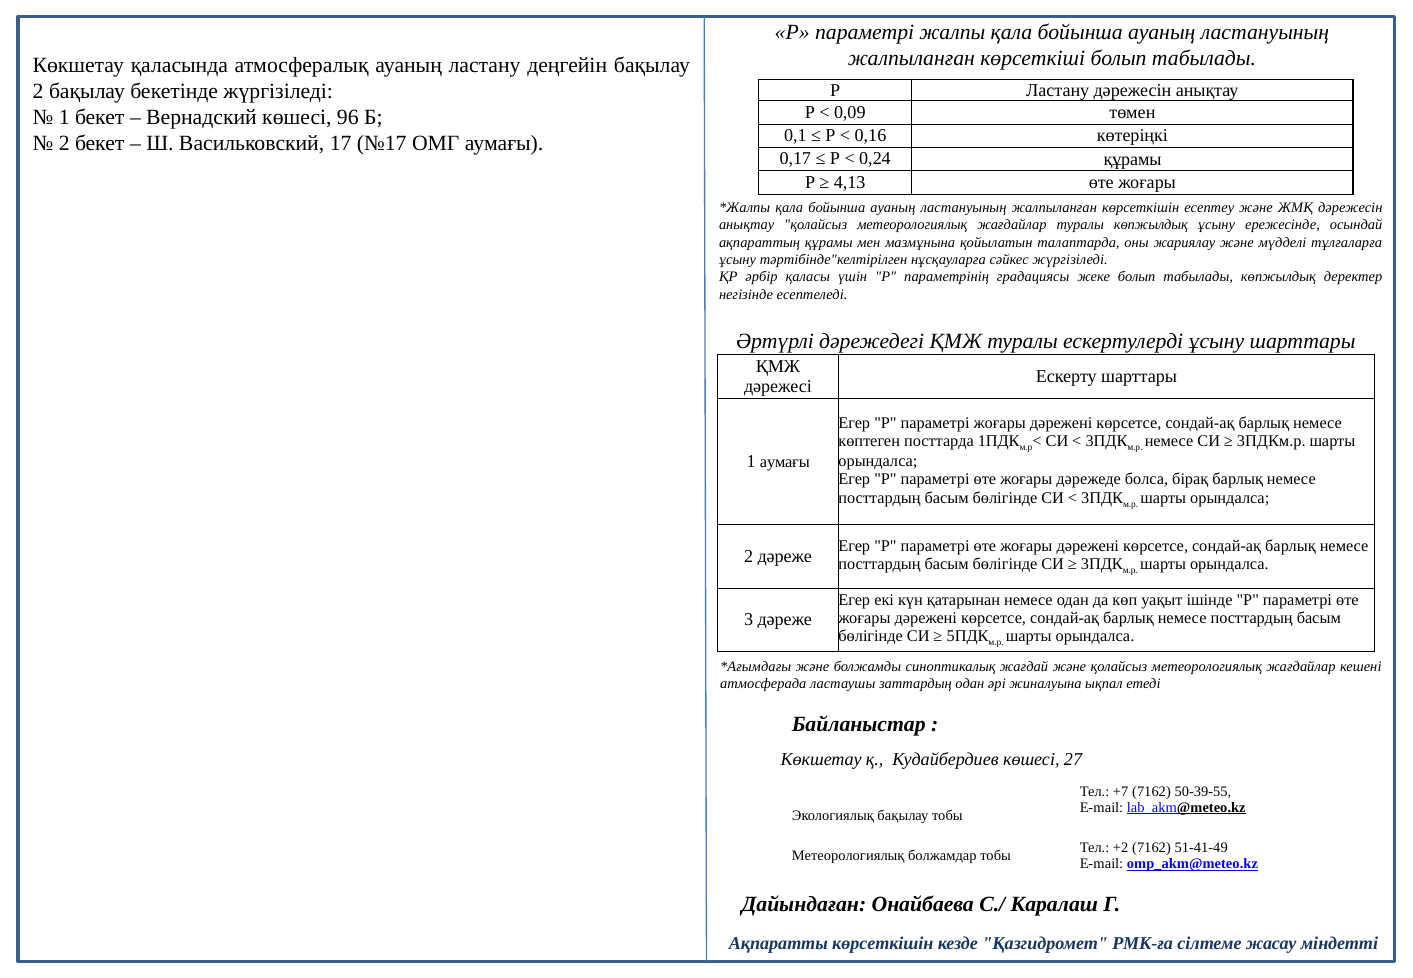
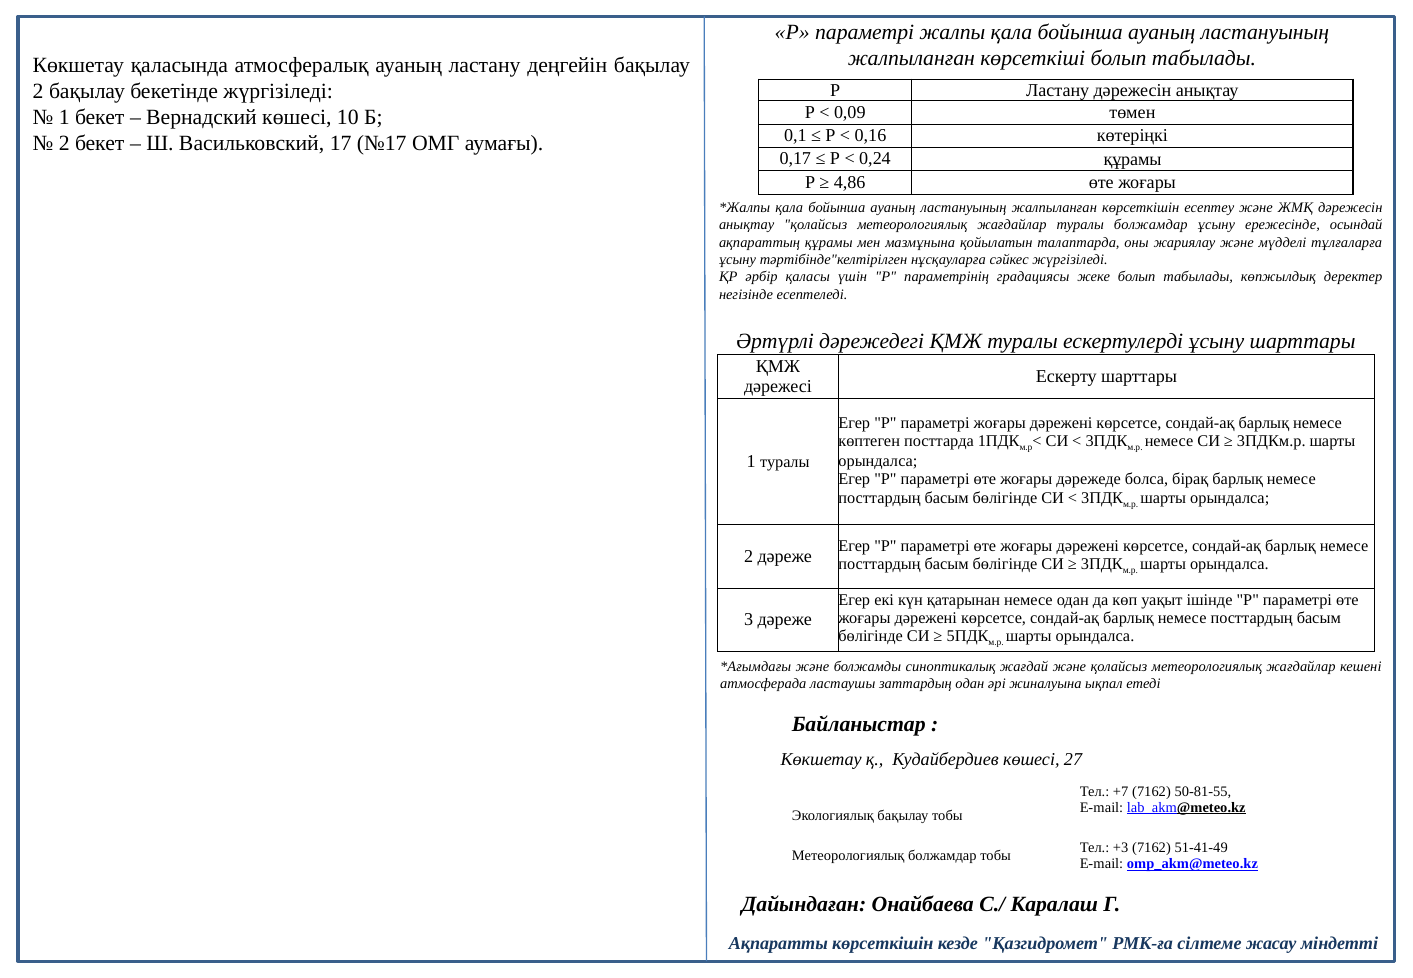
96: 96 -> 10
4,13: 4,13 -> 4,86
туралы көпжылдық: көпжылдық -> болжамдар
1 аумағы: аумағы -> туралы
50-39-55: 50-39-55 -> 50-81-55
+2: +2 -> +3
